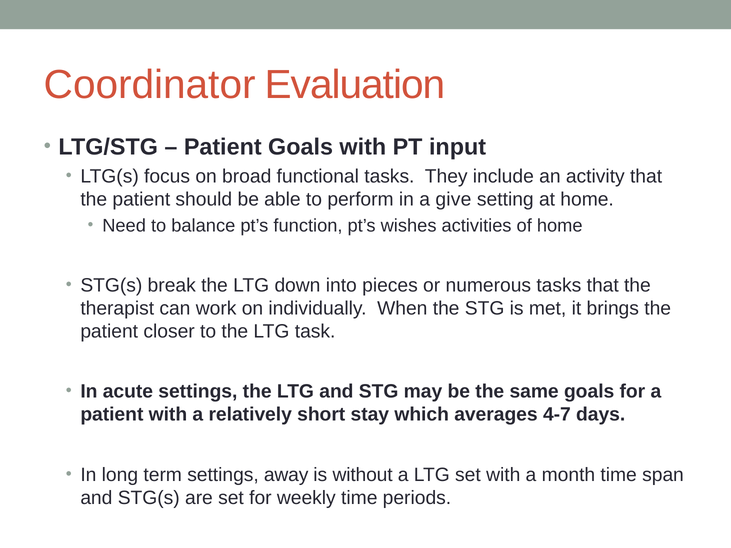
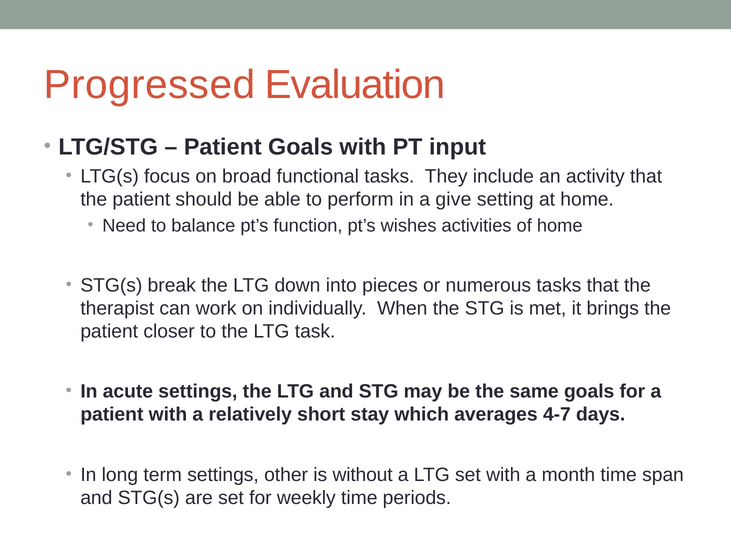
Coordinator: Coordinator -> Progressed
away: away -> other
